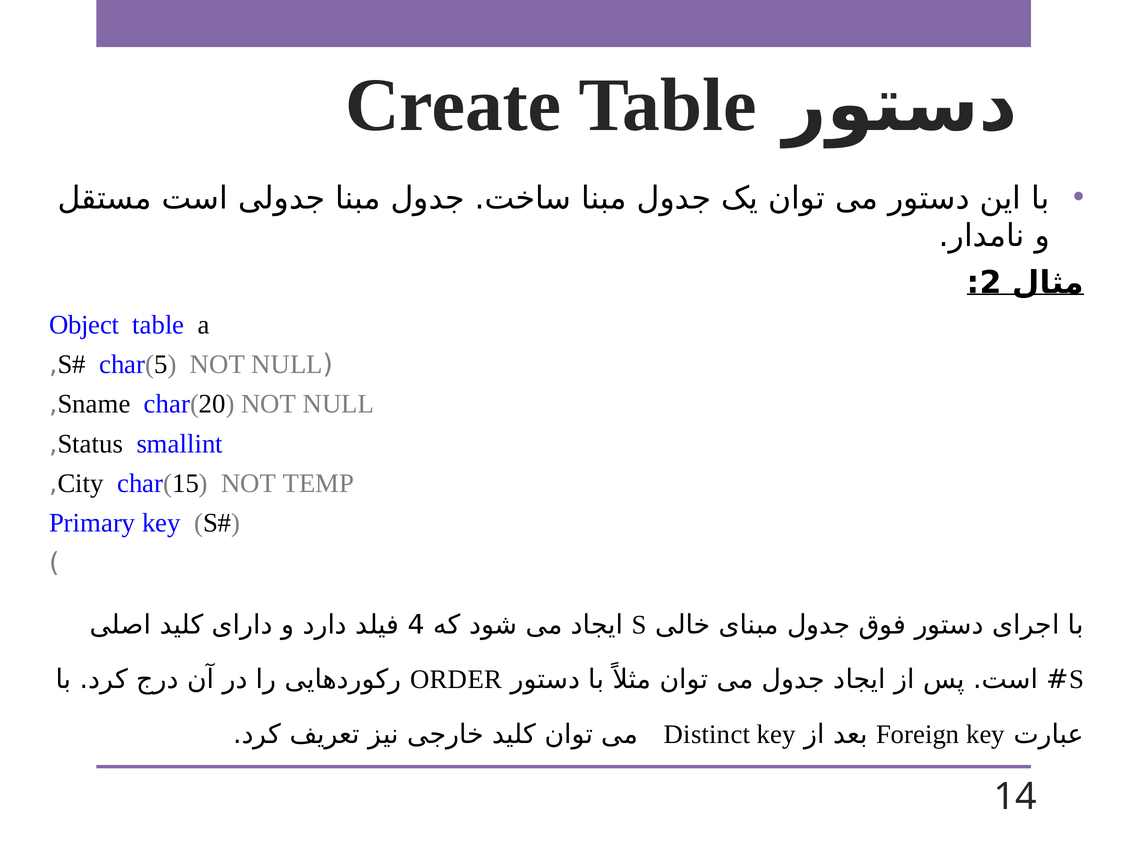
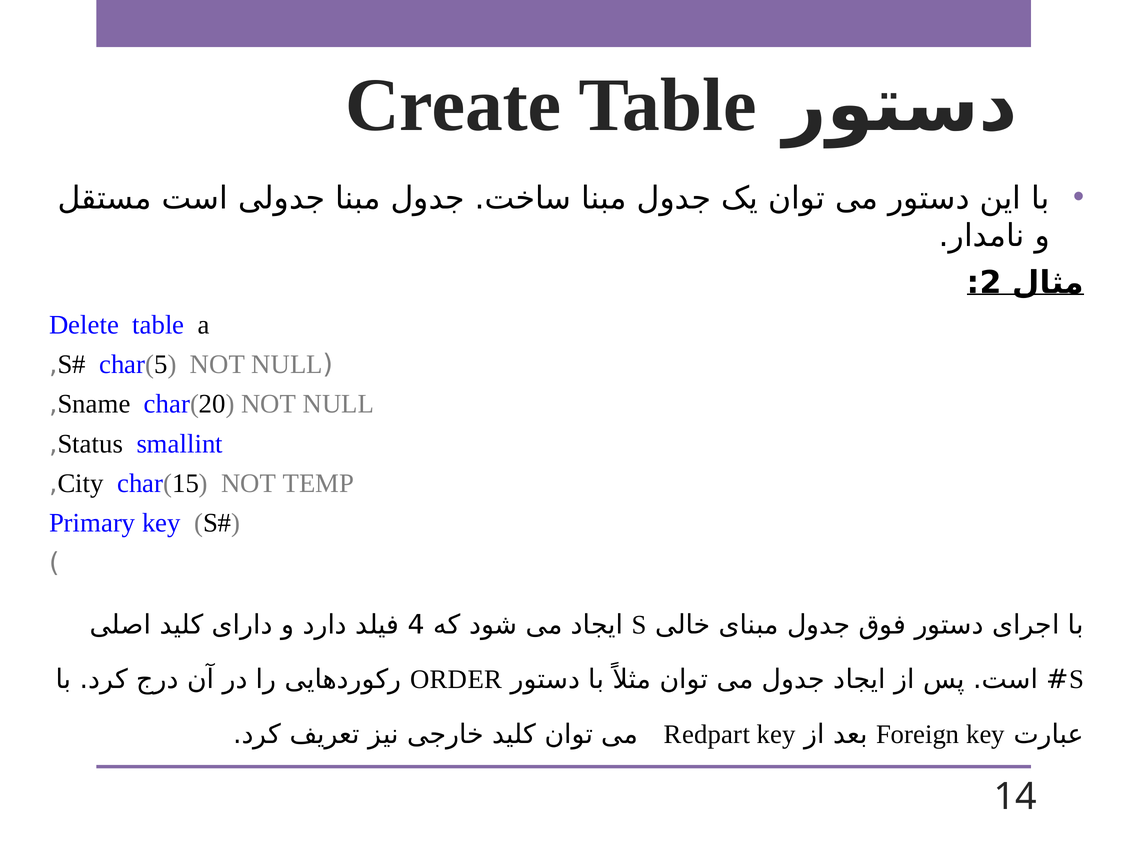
Object: Object -> Delete
Distinct: Distinct -> Redpart
